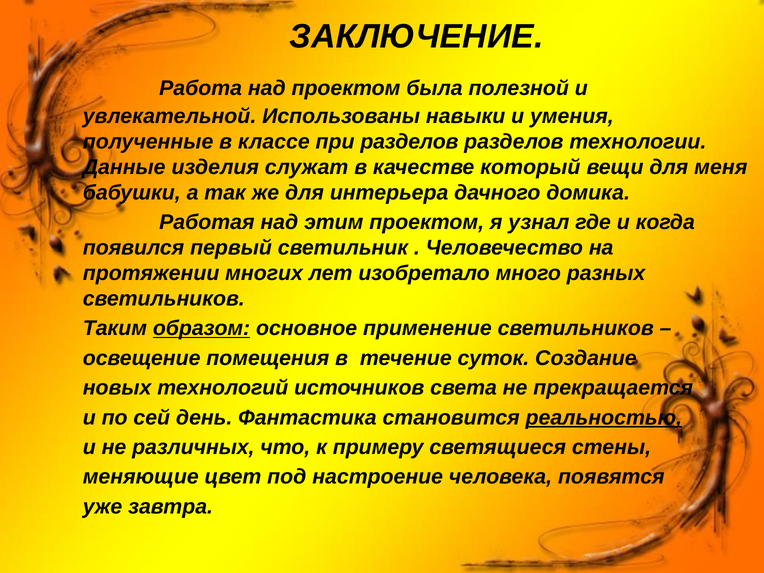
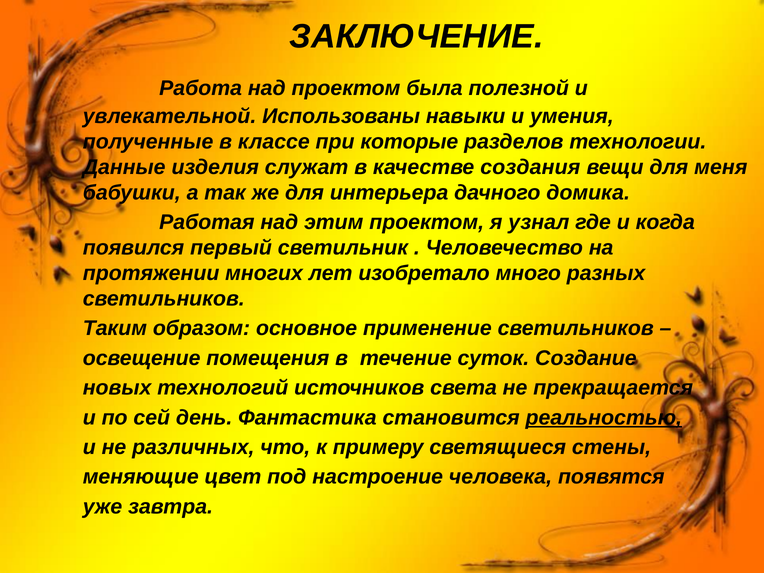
при разделов: разделов -> которые
который: который -> создания
образом underline: present -> none
